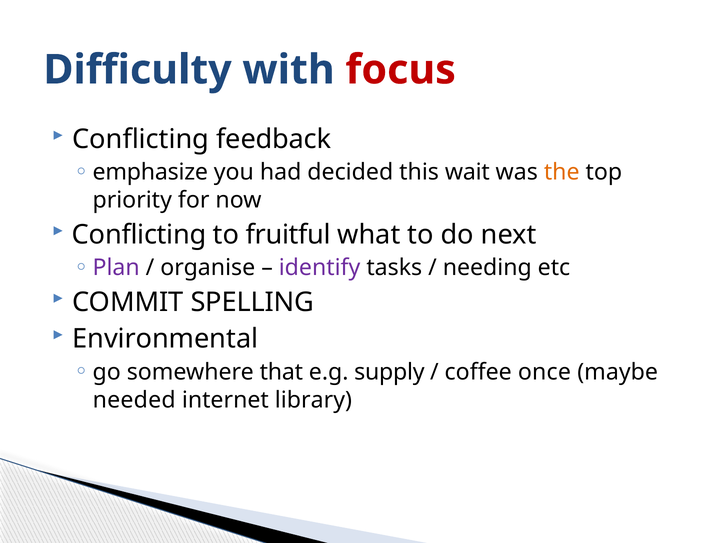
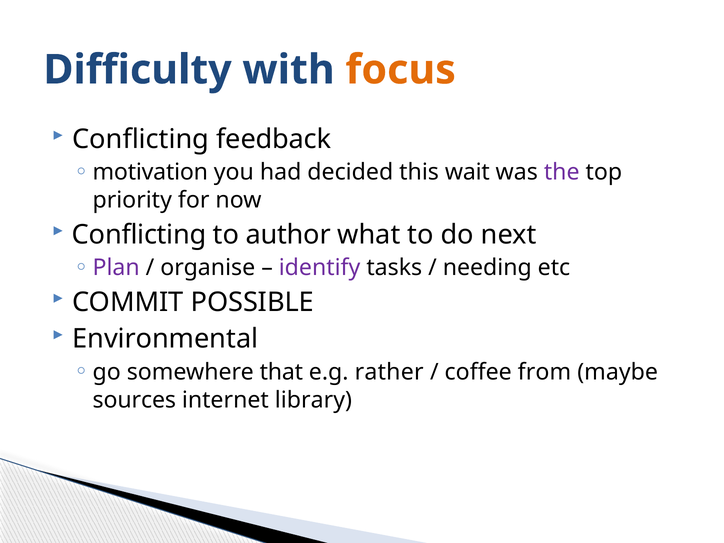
focus colour: red -> orange
emphasize: emphasize -> motivation
the colour: orange -> purple
fruitful: fruitful -> author
SPELLING: SPELLING -> POSSIBLE
supply: supply -> rather
once: once -> from
needed: needed -> sources
